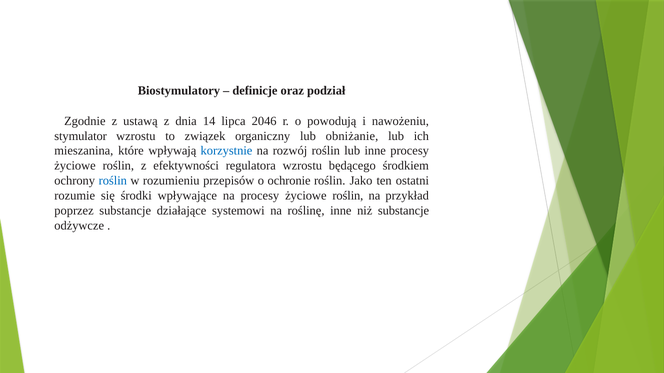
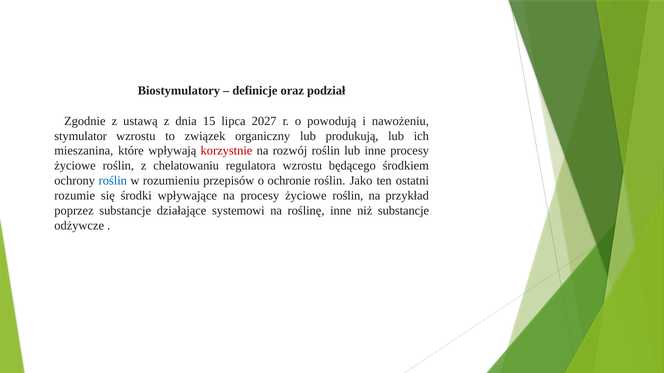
14: 14 -> 15
2046: 2046 -> 2027
obniżanie: obniżanie -> produkują
korzystnie colour: blue -> red
efektywności: efektywności -> chelatowaniu
